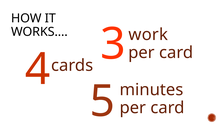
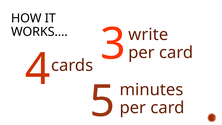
work: work -> write
